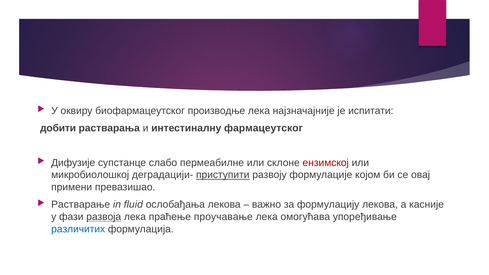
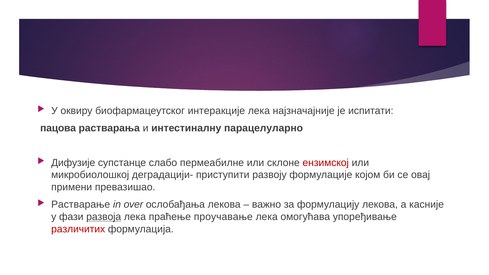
производње: производње -> интеракције
добити: добити -> пацова
фармацеутског: фармацеутског -> парацелуларно
приступити underline: present -> none
fluid: fluid -> over
различитих colour: blue -> red
